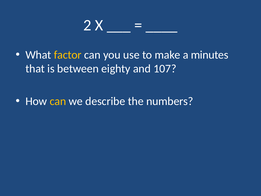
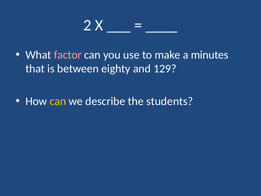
factor colour: yellow -> pink
107: 107 -> 129
numbers: numbers -> students
